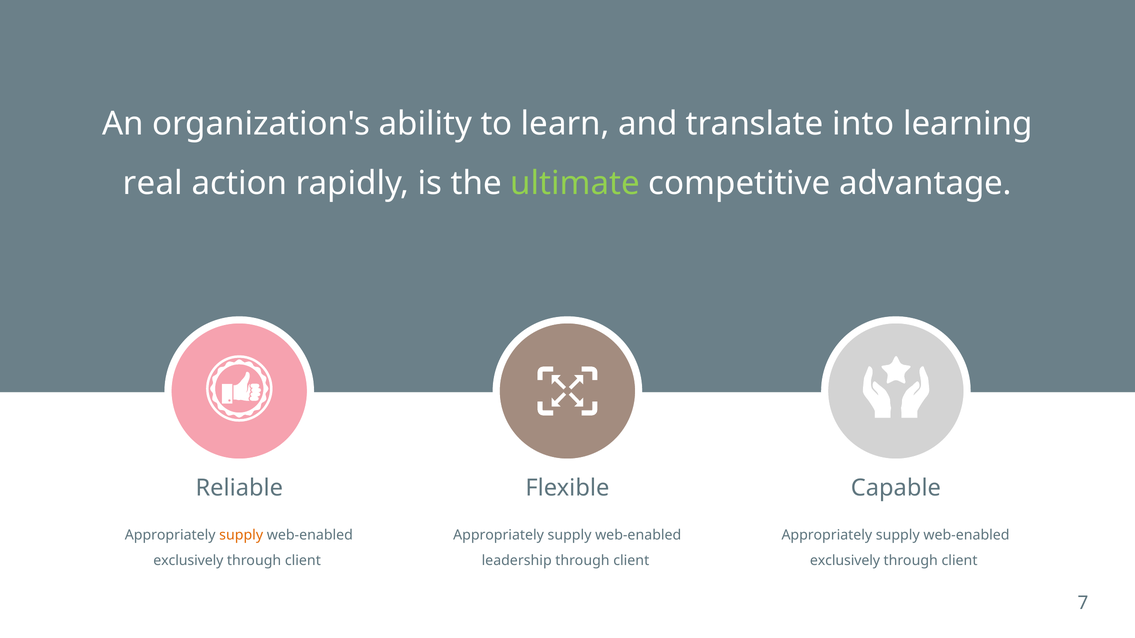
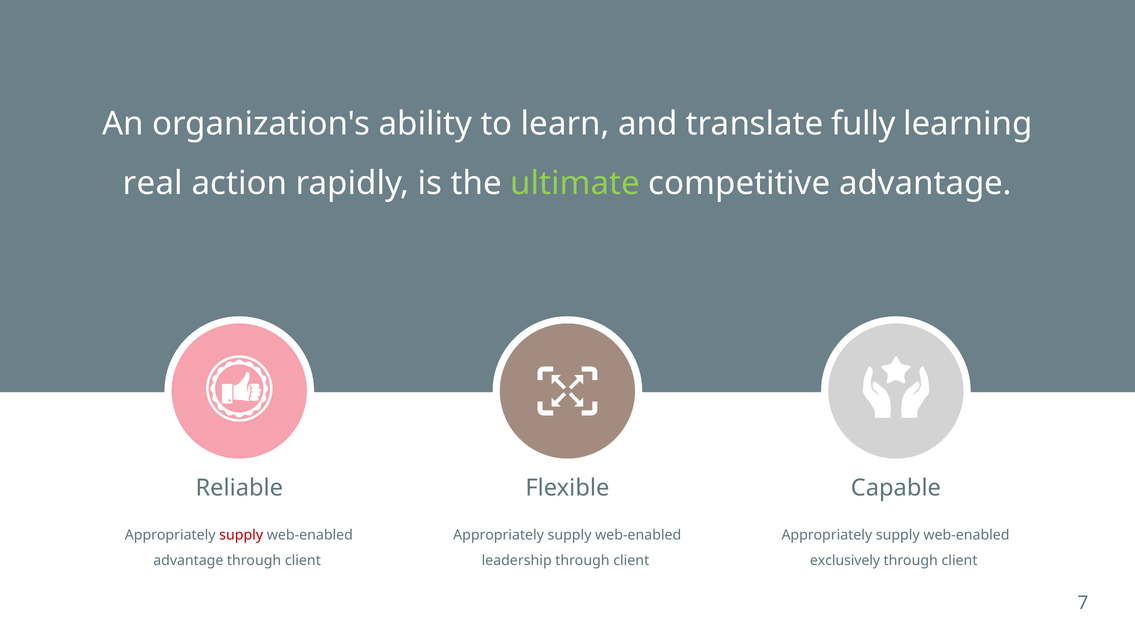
into: into -> fully
supply at (241, 535) colour: orange -> red
exclusively at (188, 561): exclusively -> advantage
